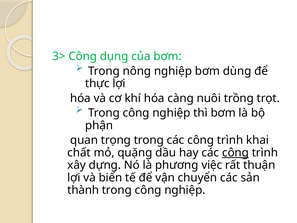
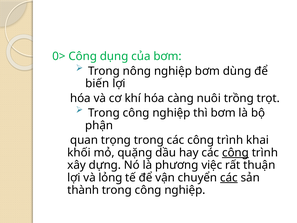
3>: 3> -> 0>
thực: thực -> biến
chất: chất -> khối
biến: biến -> lỏng
các at (229, 177) underline: none -> present
